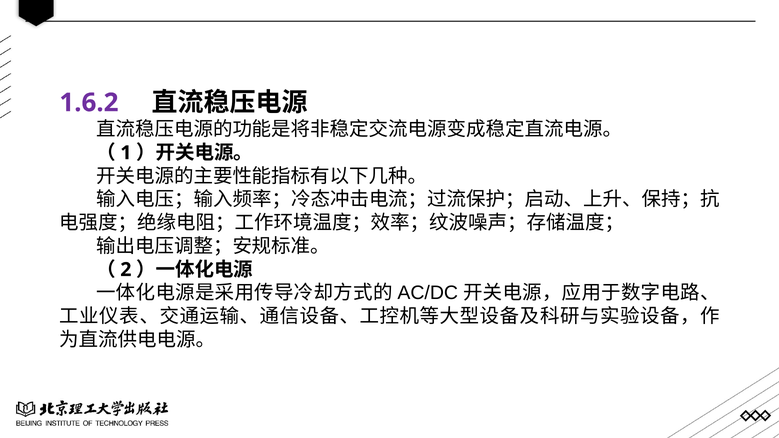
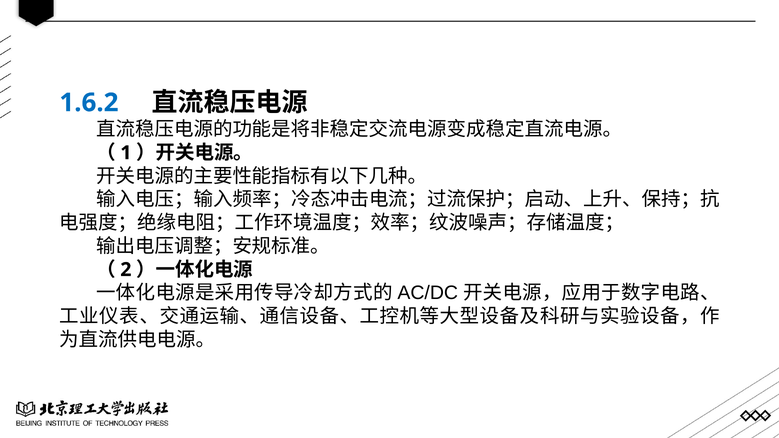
1.6.2 colour: purple -> blue
